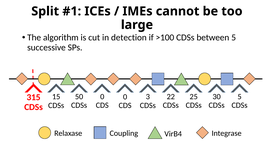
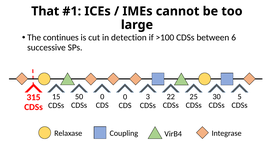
Split: Split -> That
algorithm: algorithm -> continues
between 5: 5 -> 6
